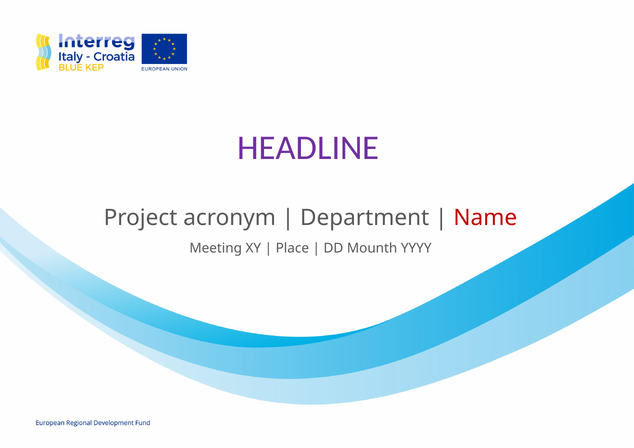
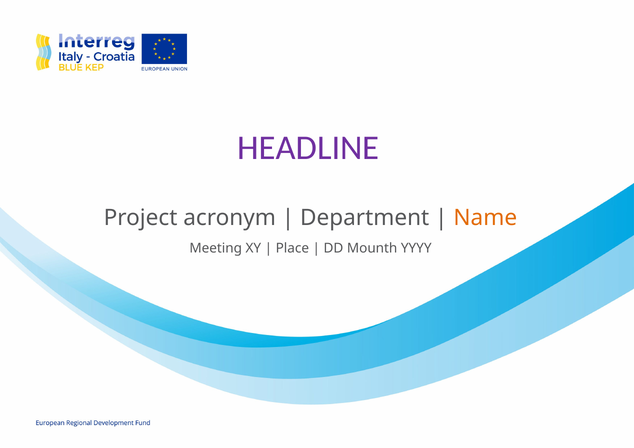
Name colour: red -> orange
